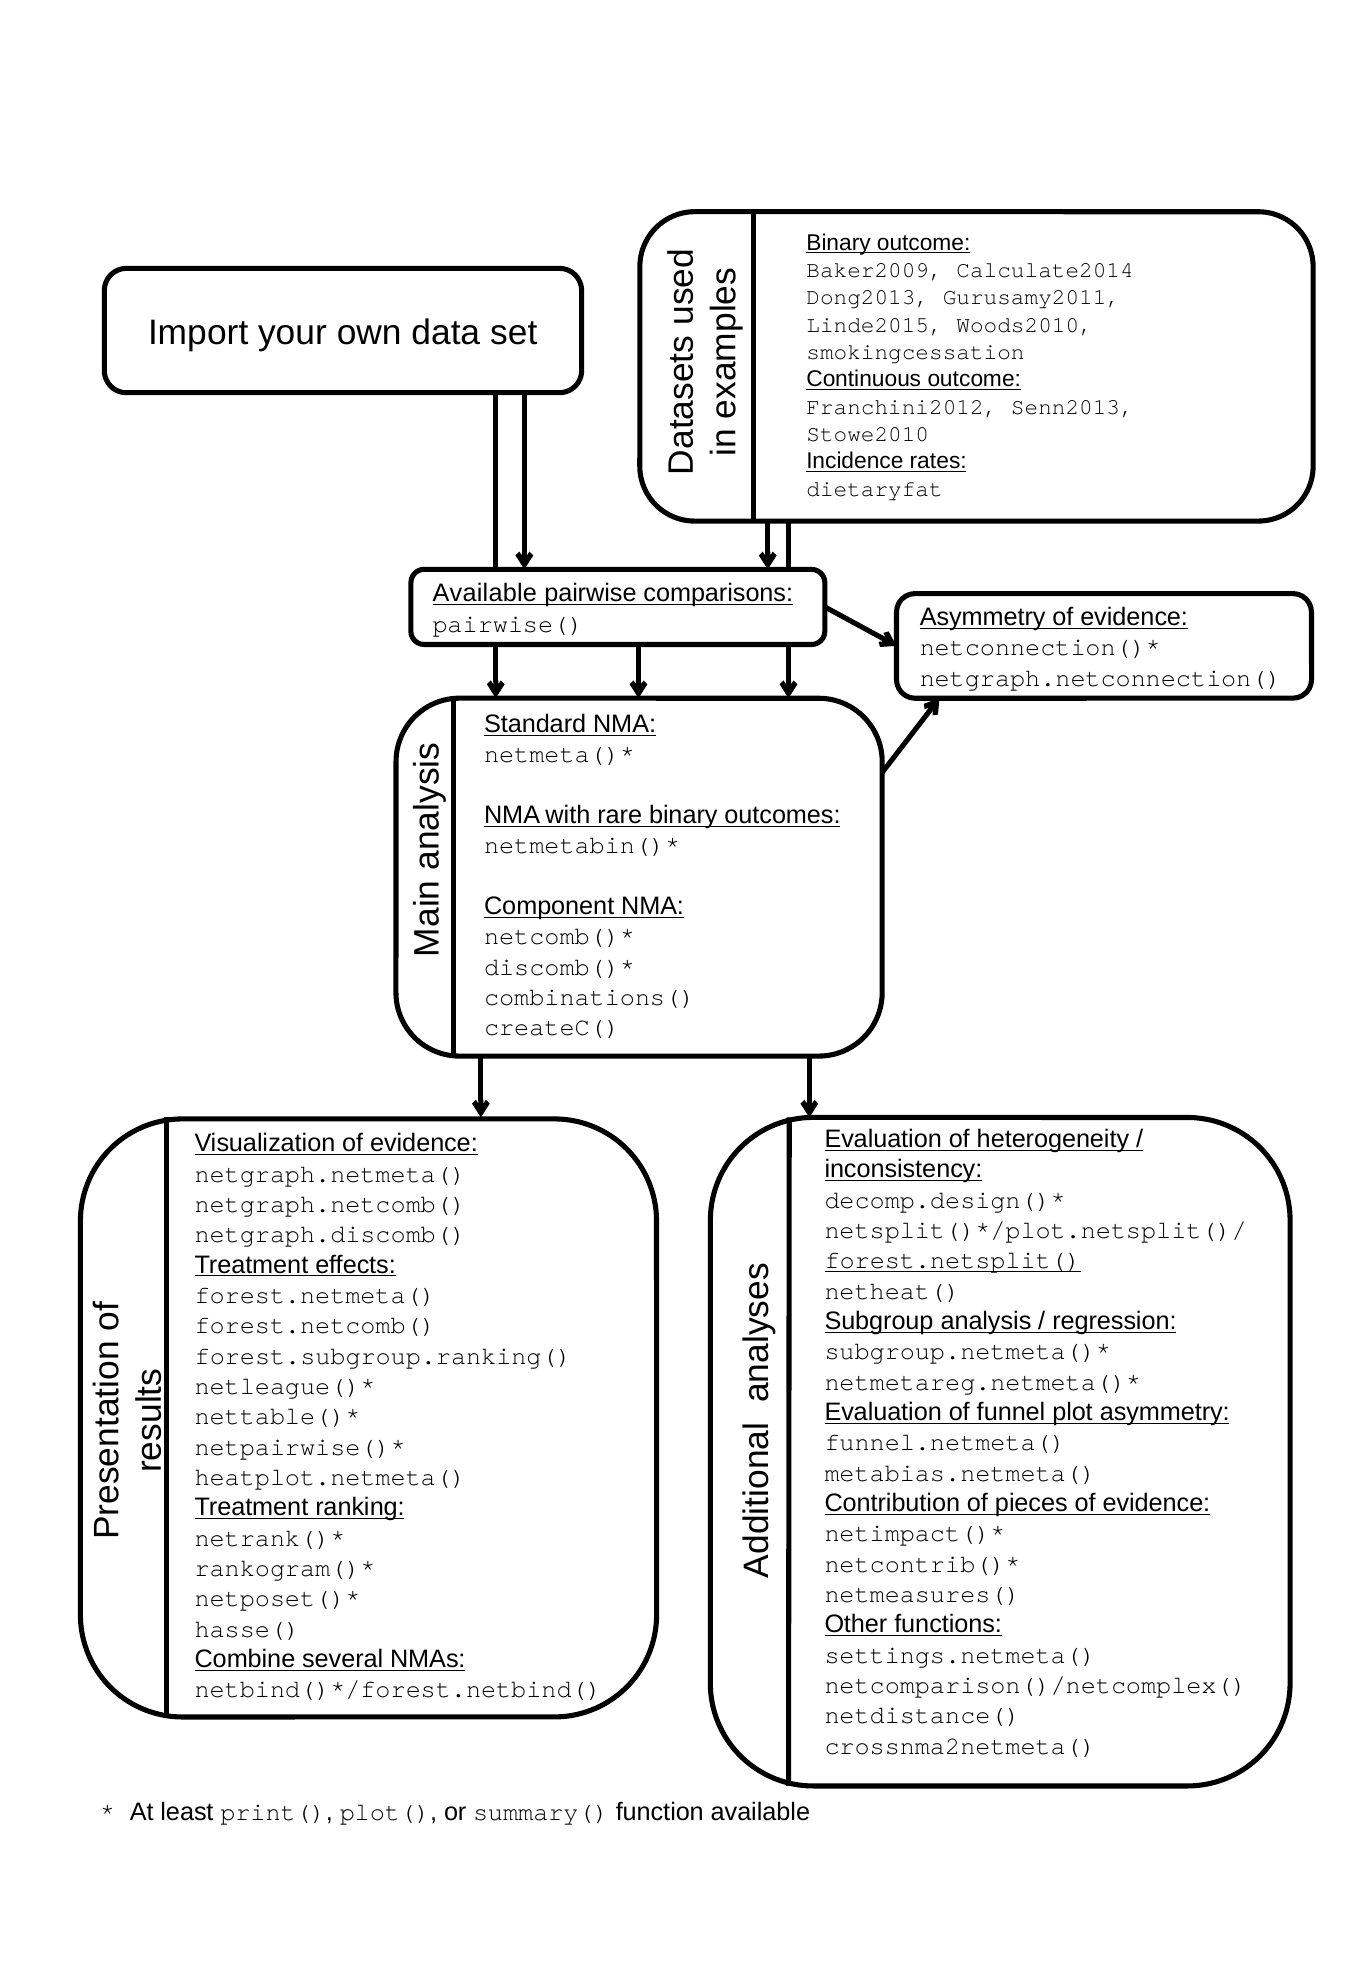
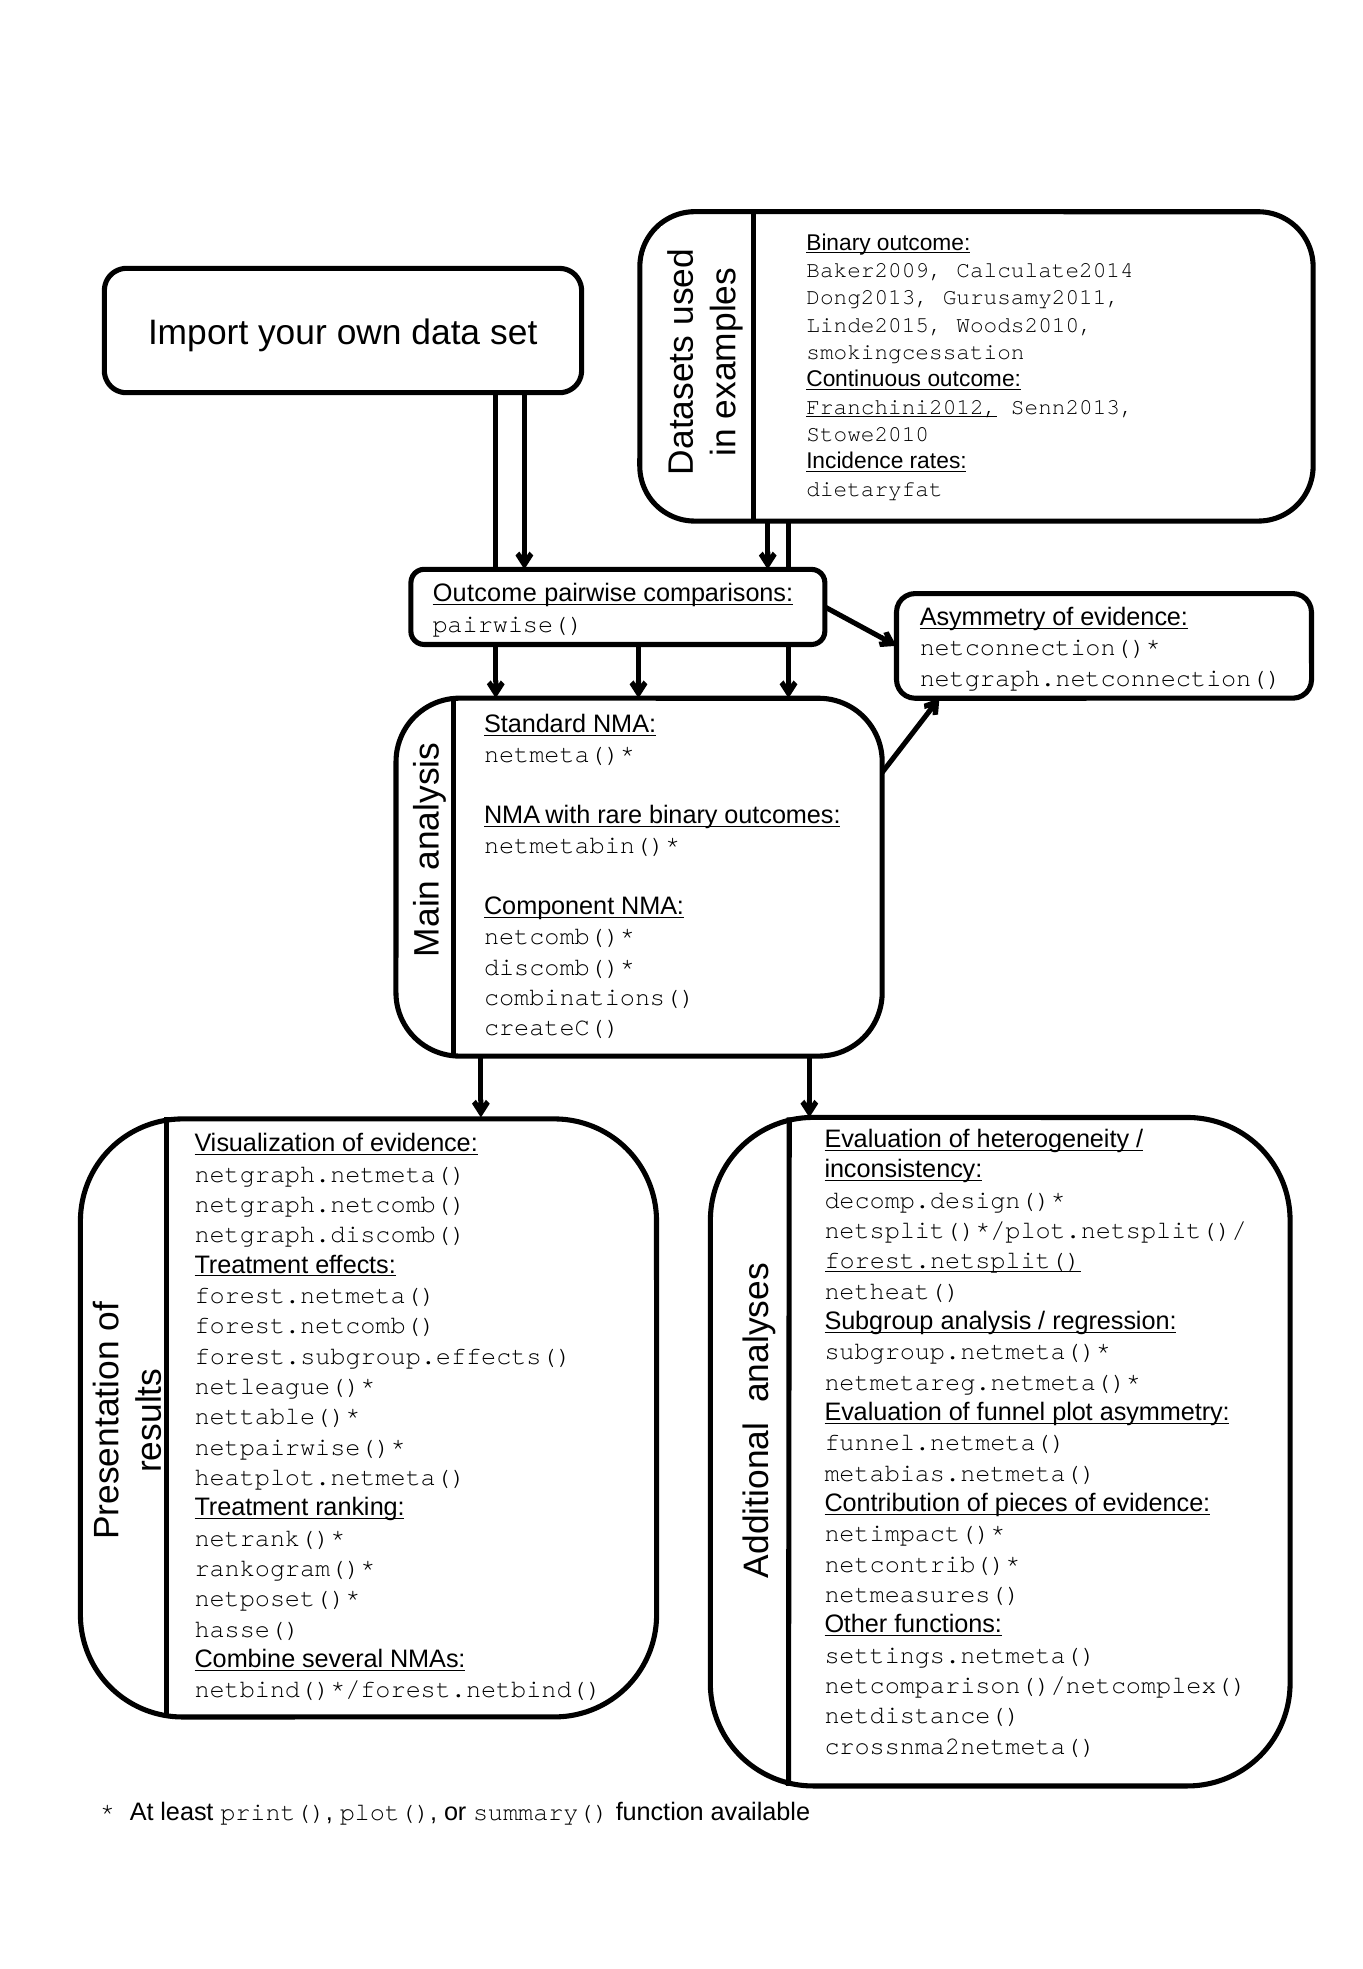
Franchini2012 underline: none -> present
Available at (485, 593): Available -> Outcome
forest.subgroup.ranking(: forest.subgroup.ranking( -> forest.subgroup.effects(
